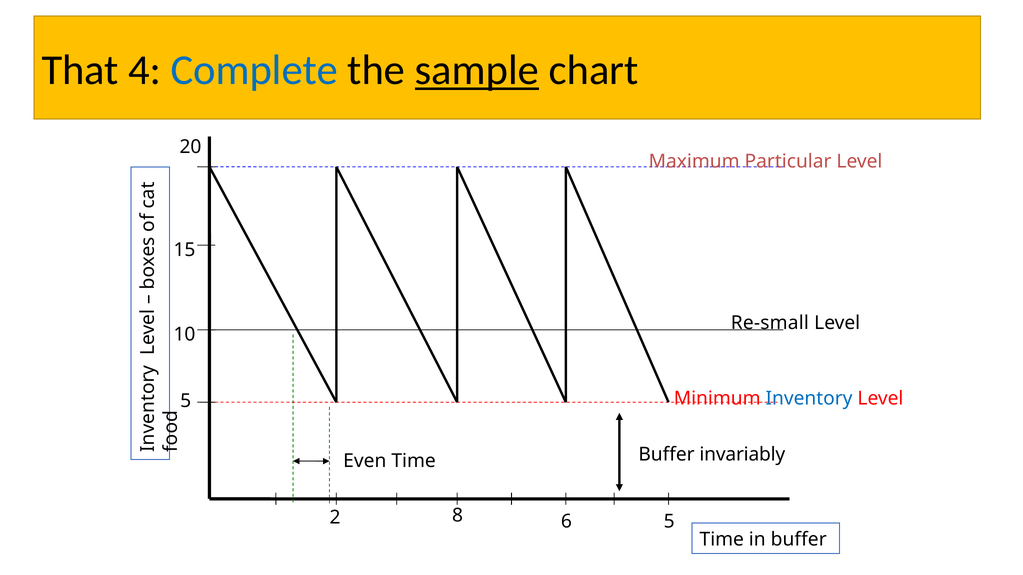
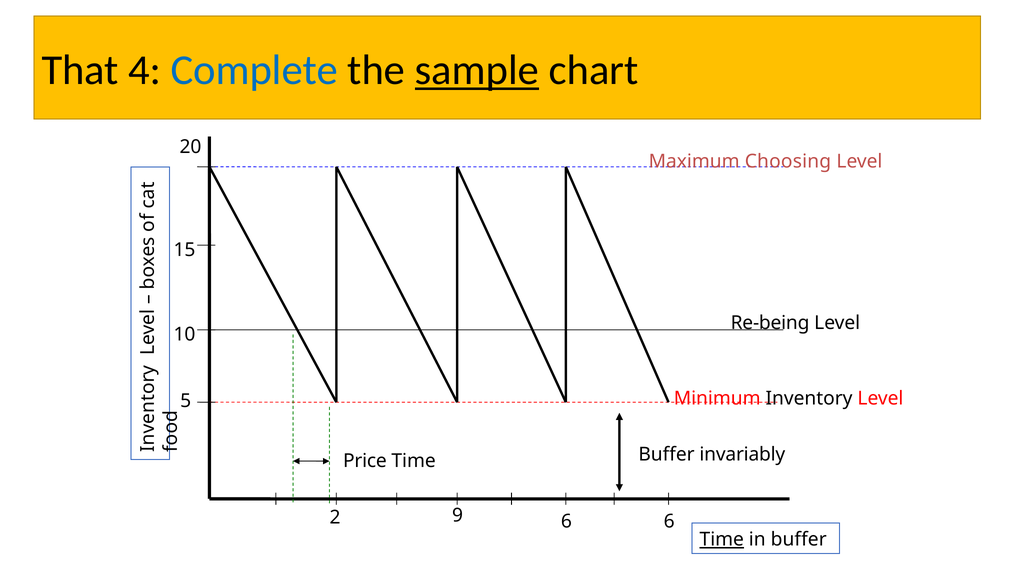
Particular: Particular -> Choosing
Re-small: Re-small -> Re-being
Inventory colour: blue -> black
Even: Even -> Price
8: 8 -> 9
6 5: 5 -> 6
Time at (722, 540) underline: none -> present
